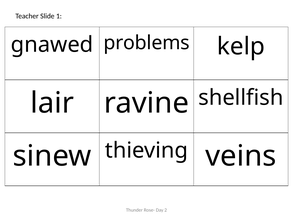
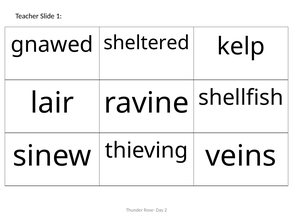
problems: problems -> sheltered
